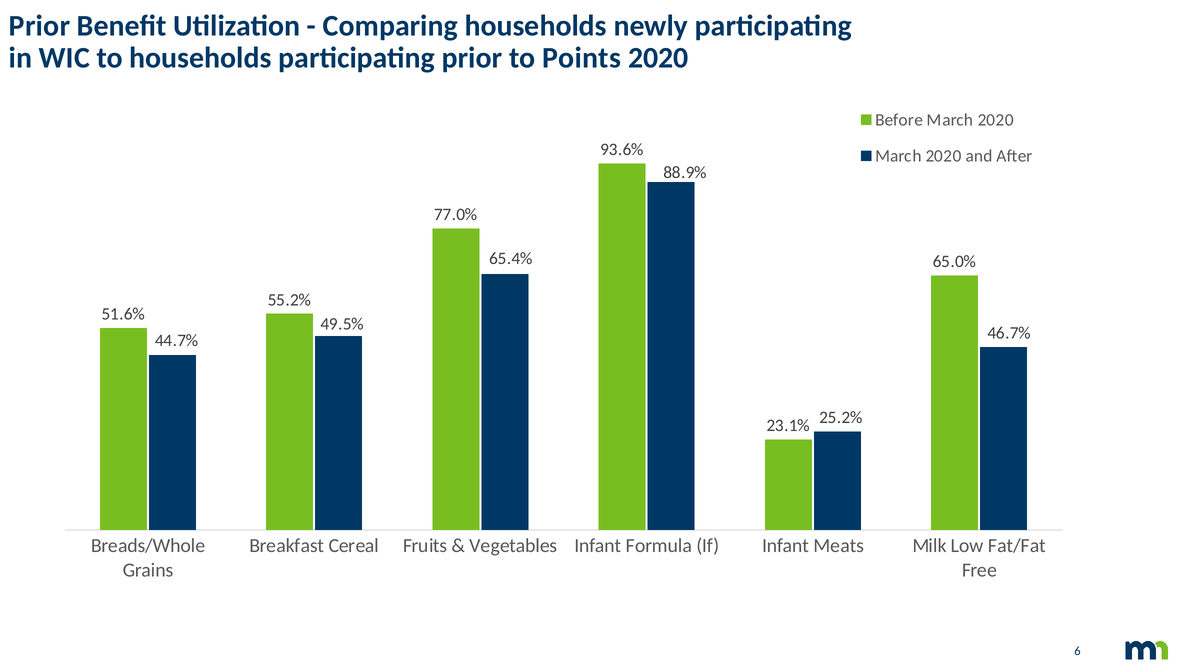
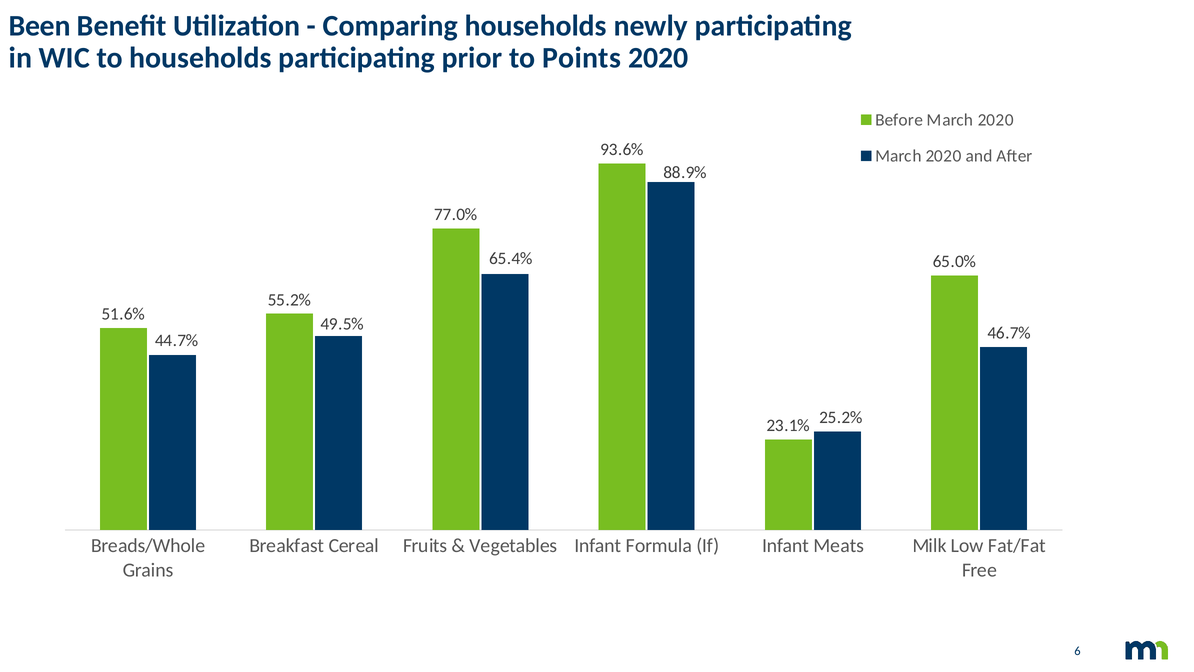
Prior at (40, 26): Prior -> Been
